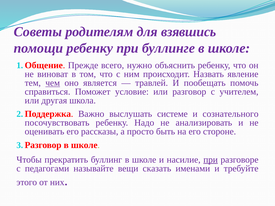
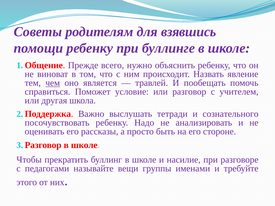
системе: системе -> тетради
при at (211, 160) underline: present -> none
сказать: сказать -> группы
